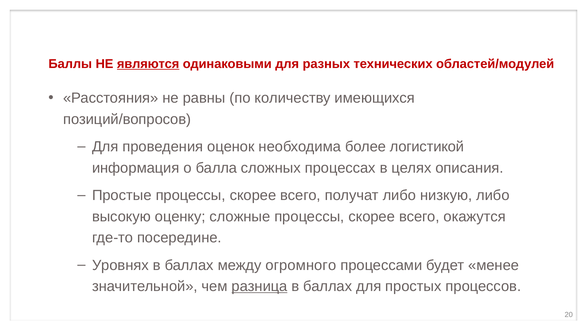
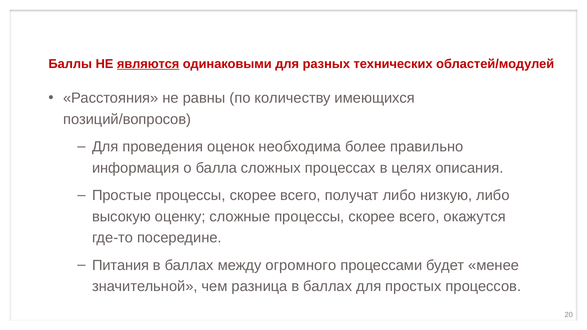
логистикой: логистикой -> правильно
Уровнях: Уровнях -> Питания
разница underline: present -> none
